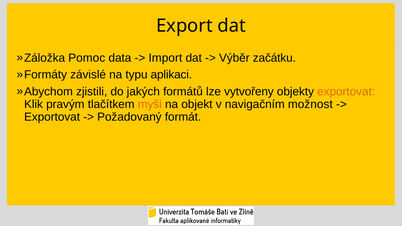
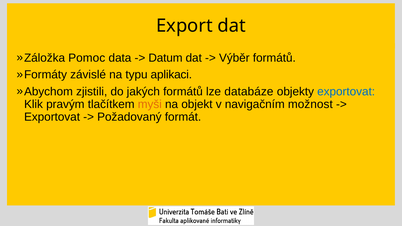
Import: Import -> Datum
Výběr začátku: začátku -> formátů
vytvořeny: vytvořeny -> databáze
exportovat at (346, 92) colour: orange -> blue
